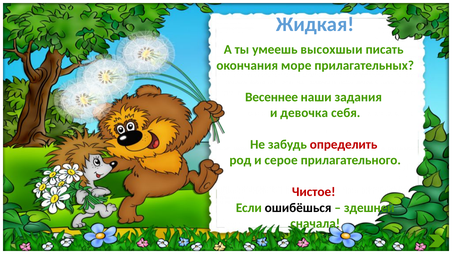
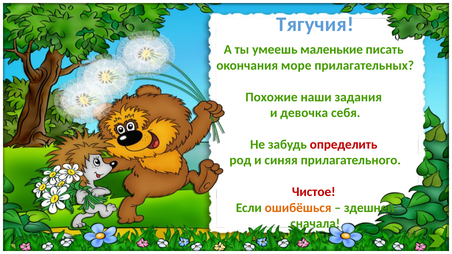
Жидкая: Жидкая -> Тягучия
высохшыи: высохшыи -> маленькие
Весеннее: Весеннее -> Похожие
серое: серое -> синяя
ошибёшься colour: black -> orange
